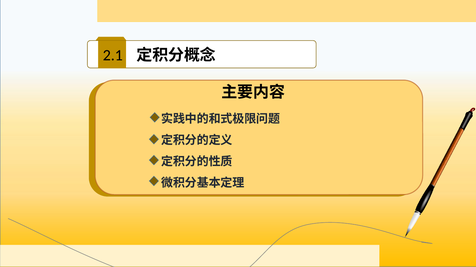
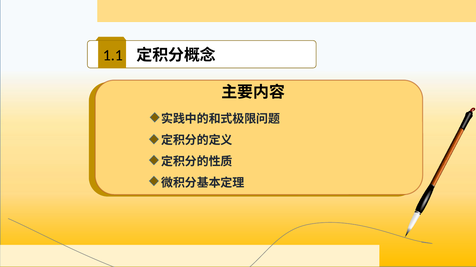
2.1: 2.1 -> 1.1
